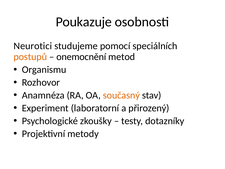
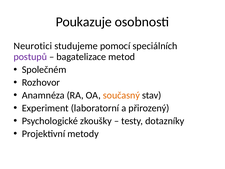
postupů colour: orange -> purple
onemocnění: onemocnění -> bagatelizace
Organismu: Organismu -> Společném
